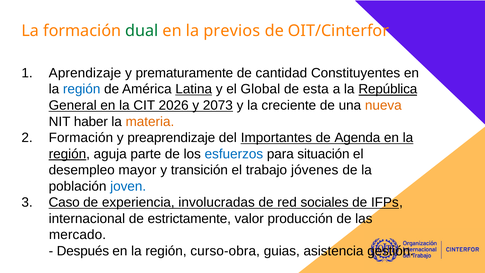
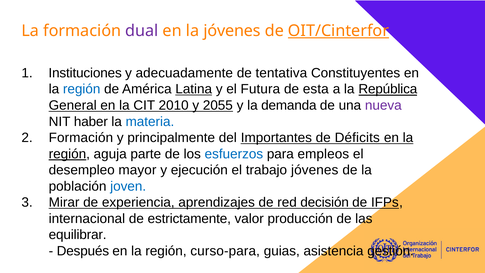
dual colour: green -> purple
la previos: previos -> jóvenes
OIT/Cinterfor underline: none -> present
Aprendizaje: Aprendizaje -> Instituciones
prematuramente: prematuramente -> adecuadamente
cantidad: cantidad -> tentativa
Global: Global -> Futura
2026: 2026 -> 2010
2073: 2073 -> 2055
creciente: creciente -> demanda
nueva colour: orange -> purple
materia colour: orange -> blue
preaprendizaje: preaprendizaje -> principalmente
Agenda: Agenda -> Déficits
situación: situación -> empleos
transición: transición -> ejecución
Caso: Caso -> Mirar
involucradas: involucradas -> aprendizajes
sociales: sociales -> decisión
mercado: mercado -> equilibrar
curso-obra: curso-obra -> curso-para
